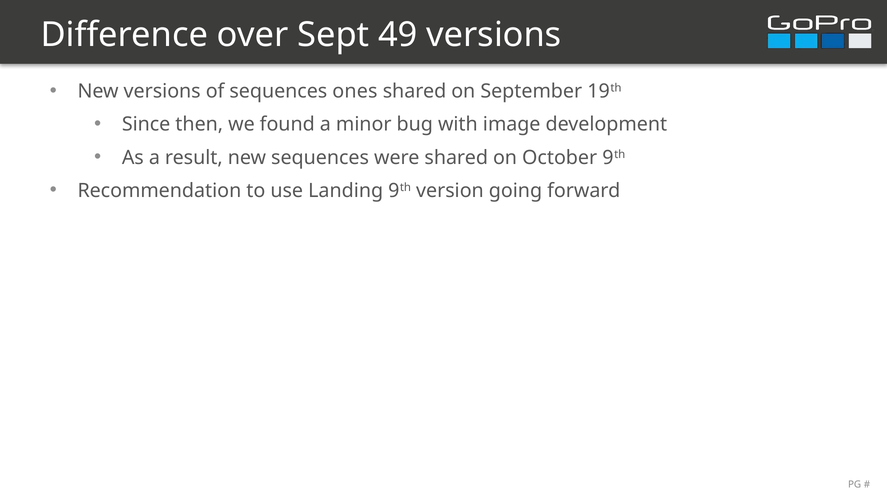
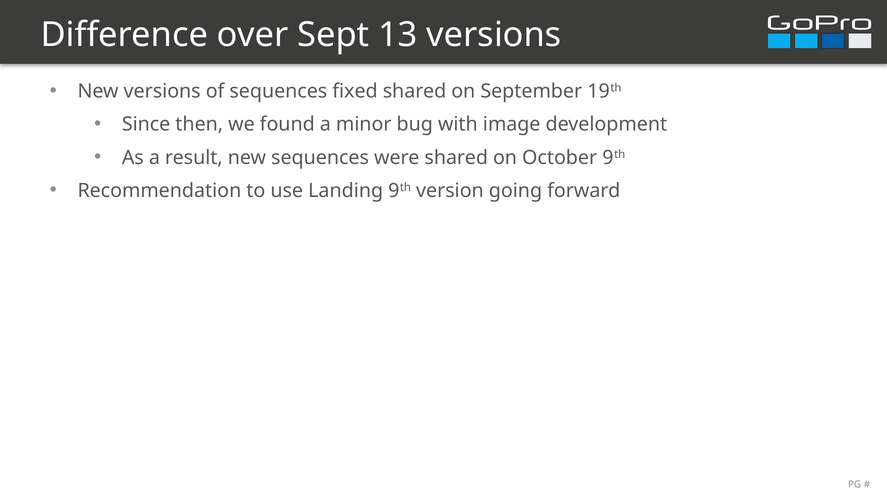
49: 49 -> 13
ones: ones -> fixed
